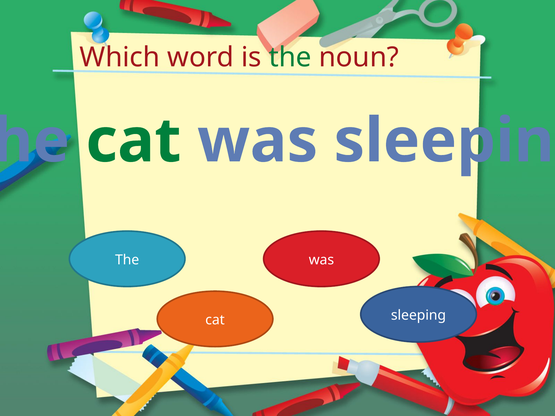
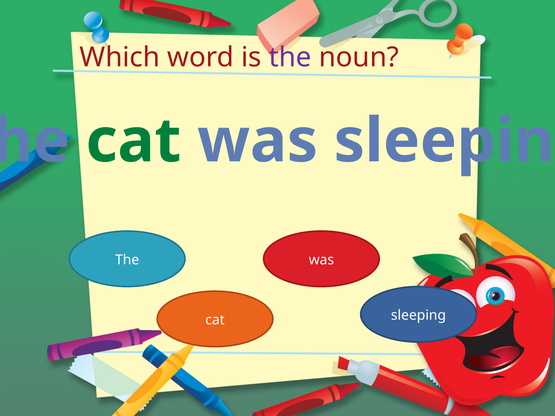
the at (290, 57) colour: green -> purple
